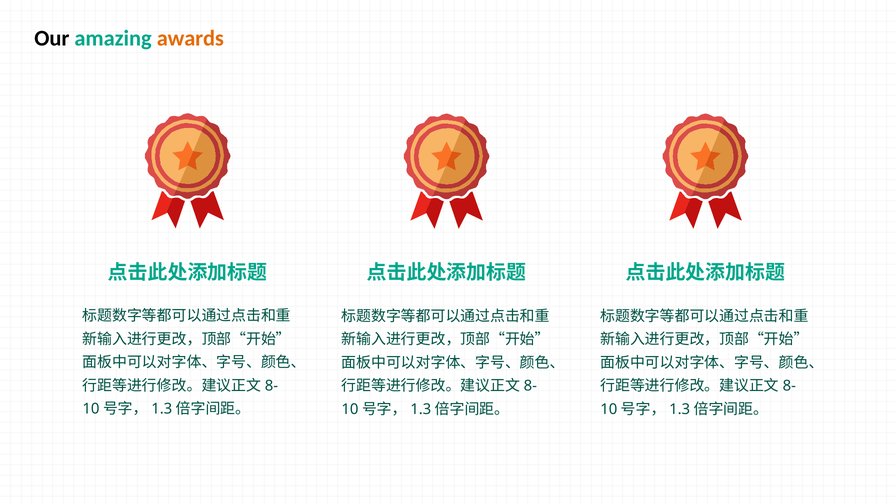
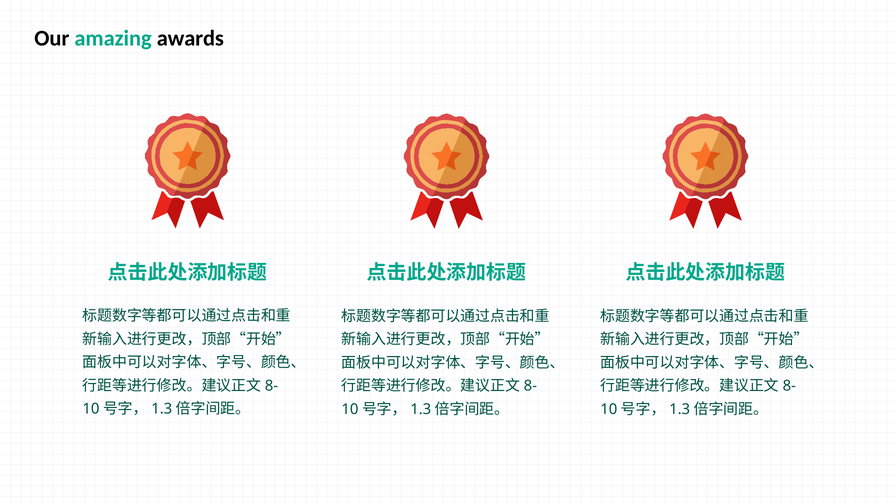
awards colour: orange -> black
